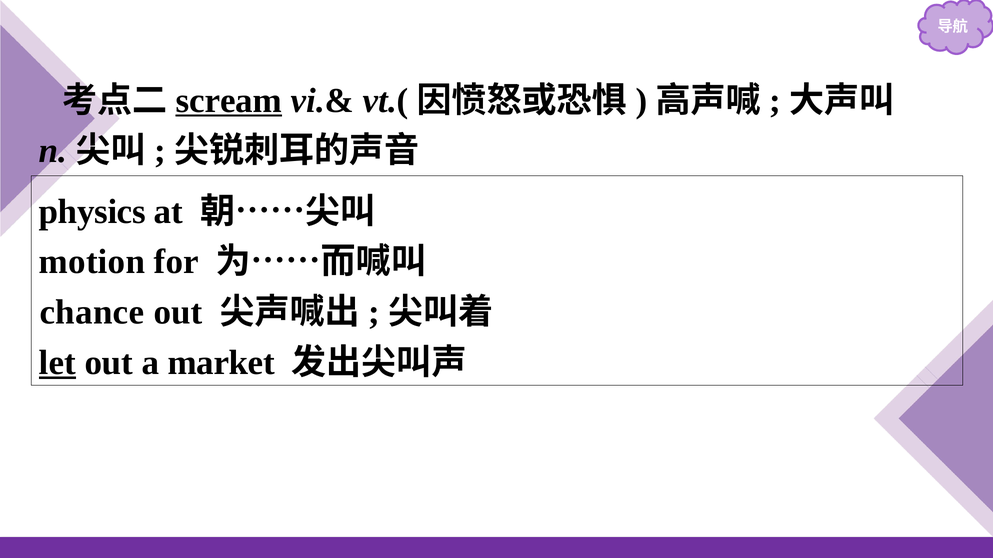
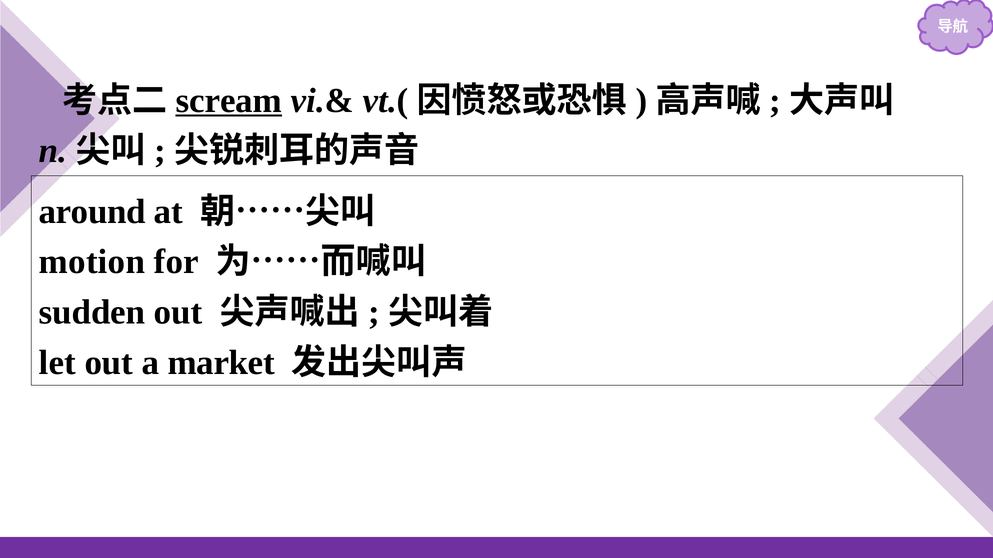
physics: physics -> around
chance: chance -> sudden
let underline: present -> none
